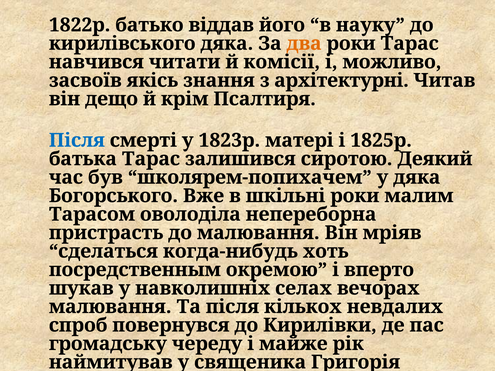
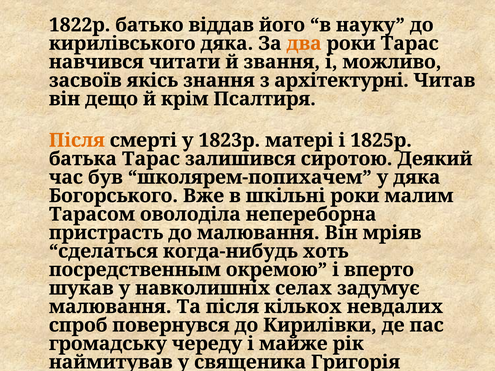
комісії: комісії -> звання
Після at (77, 140) colour: blue -> orange
вечорах: вечорах -> задумує
